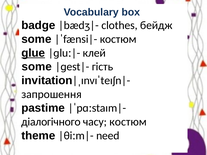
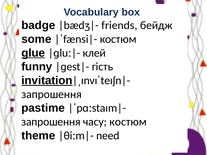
clothes: clothes -> friends
some at (37, 67): some -> funny
invitation underline: none -> present
діалогічного at (51, 122): діалогічного -> запрошення
